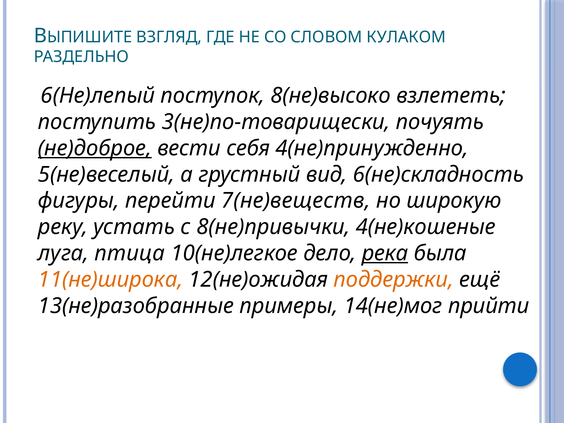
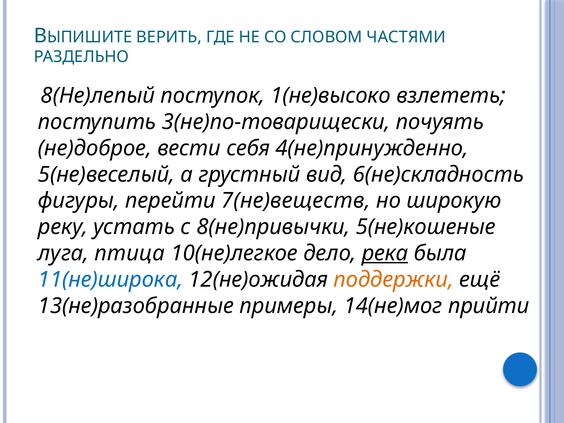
ВЗГЛЯД: ВЗГЛЯД -> ВЕРИТЬ
КУЛАКОМ: КУЛАКОМ -> ЧАСТЯМИ
6(Не)лепый: 6(Не)лепый -> 8(Не)лепый
8(не)высоко: 8(не)высоко -> 1(не)высоко
не)доброе underline: present -> none
4(не)кошеные: 4(не)кошеные -> 5(не)кошеные
11(не)широка colour: orange -> blue
